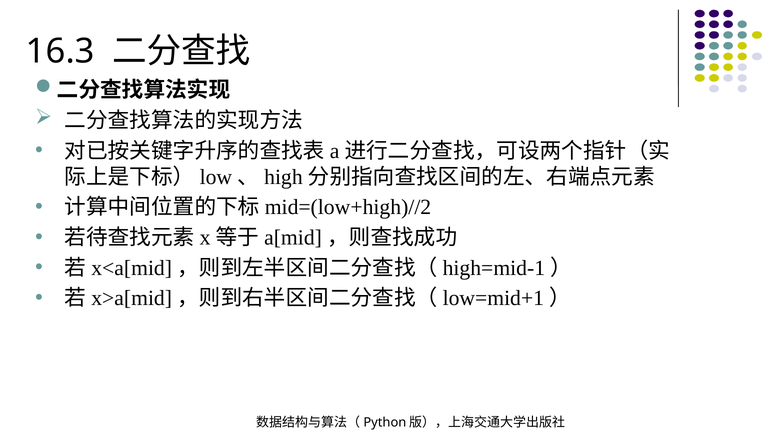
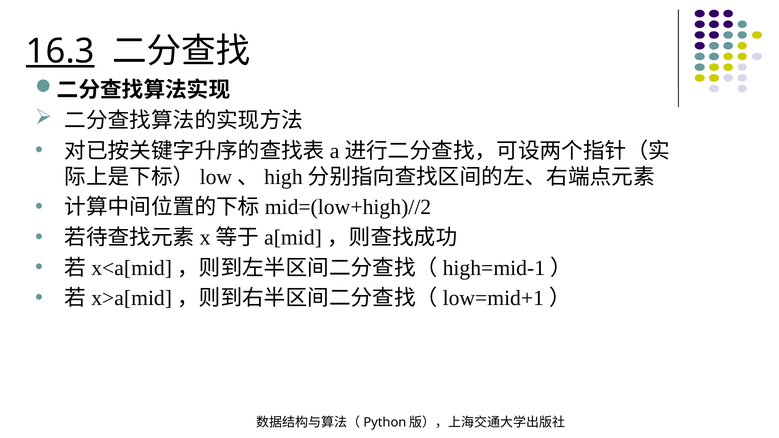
16.3 underline: none -> present
